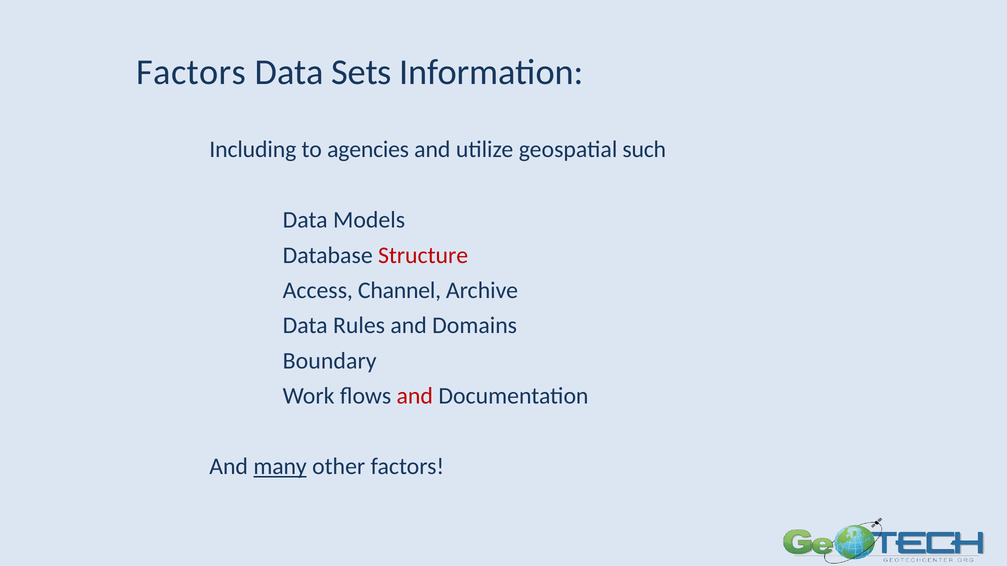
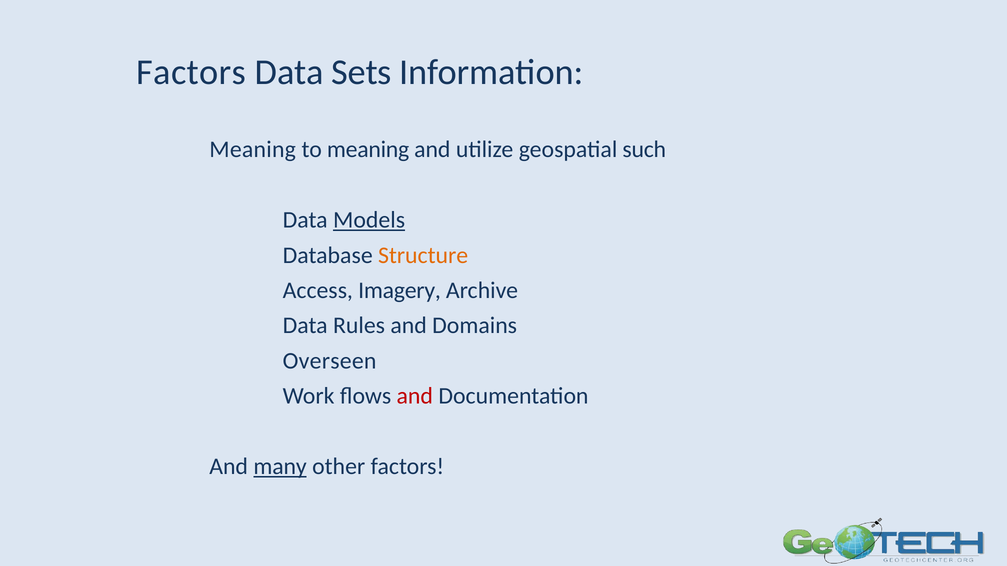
Including at (253, 150): Including -> Meaning
to agencies: agencies -> meaning
Models underline: none -> present
Structure colour: red -> orange
Channel: Channel -> Imagery
Boundary: Boundary -> Overseen
